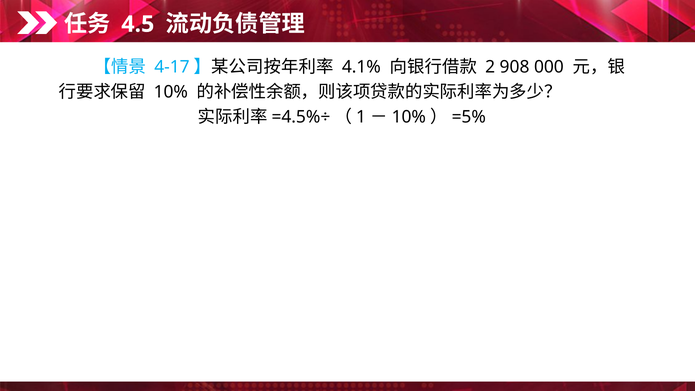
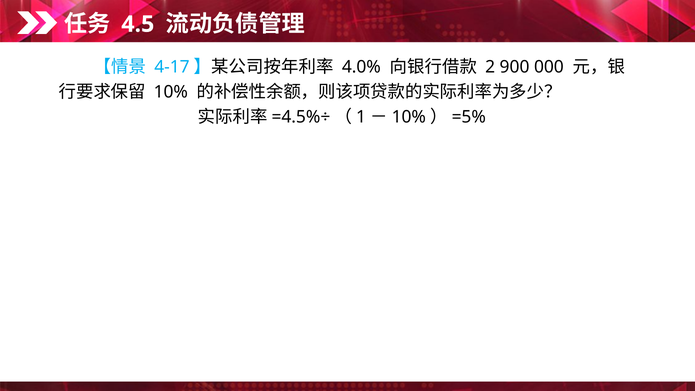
4.1%: 4.1% -> 4.0%
908: 908 -> 900
